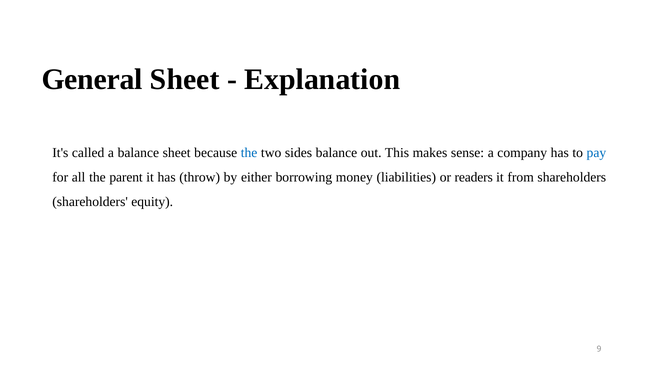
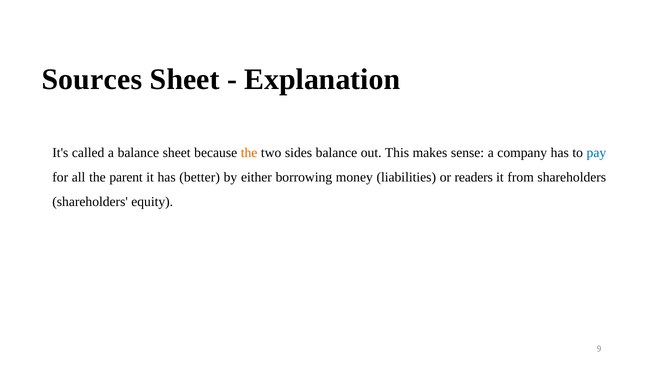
General: General -> Sources
the at (249, 153) colour: blue -> orange
throw: throw -> better
